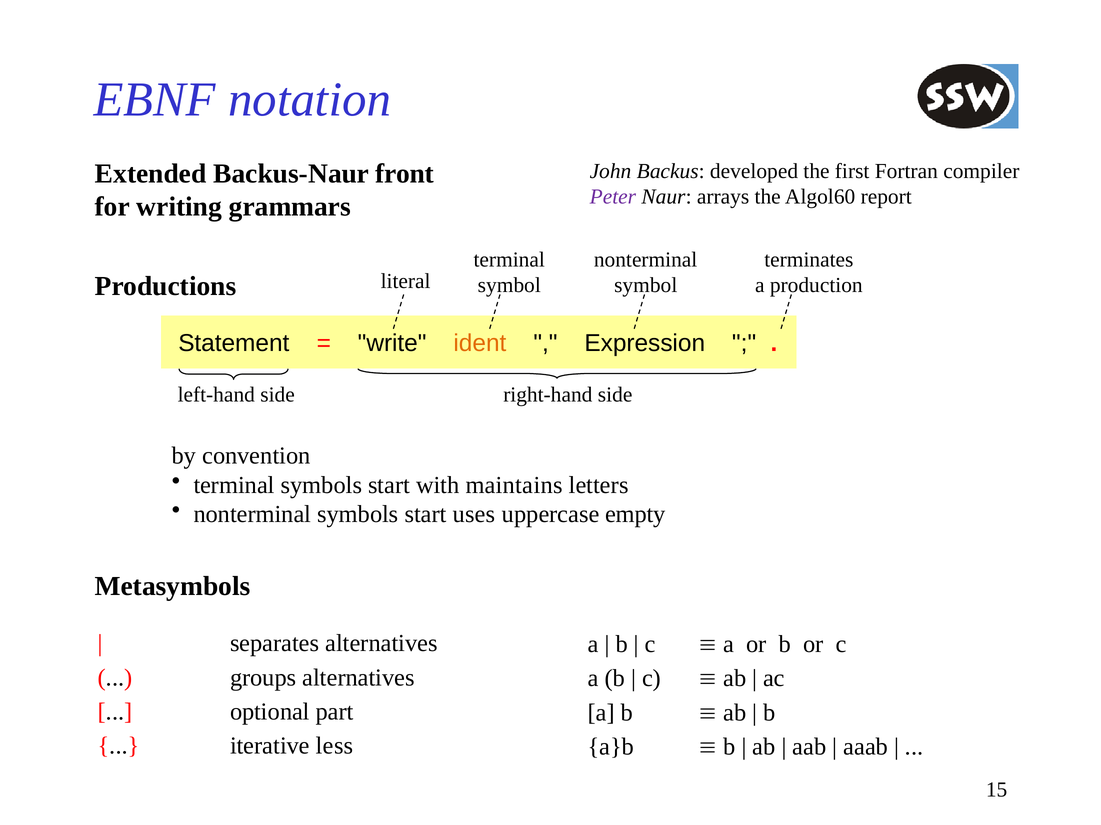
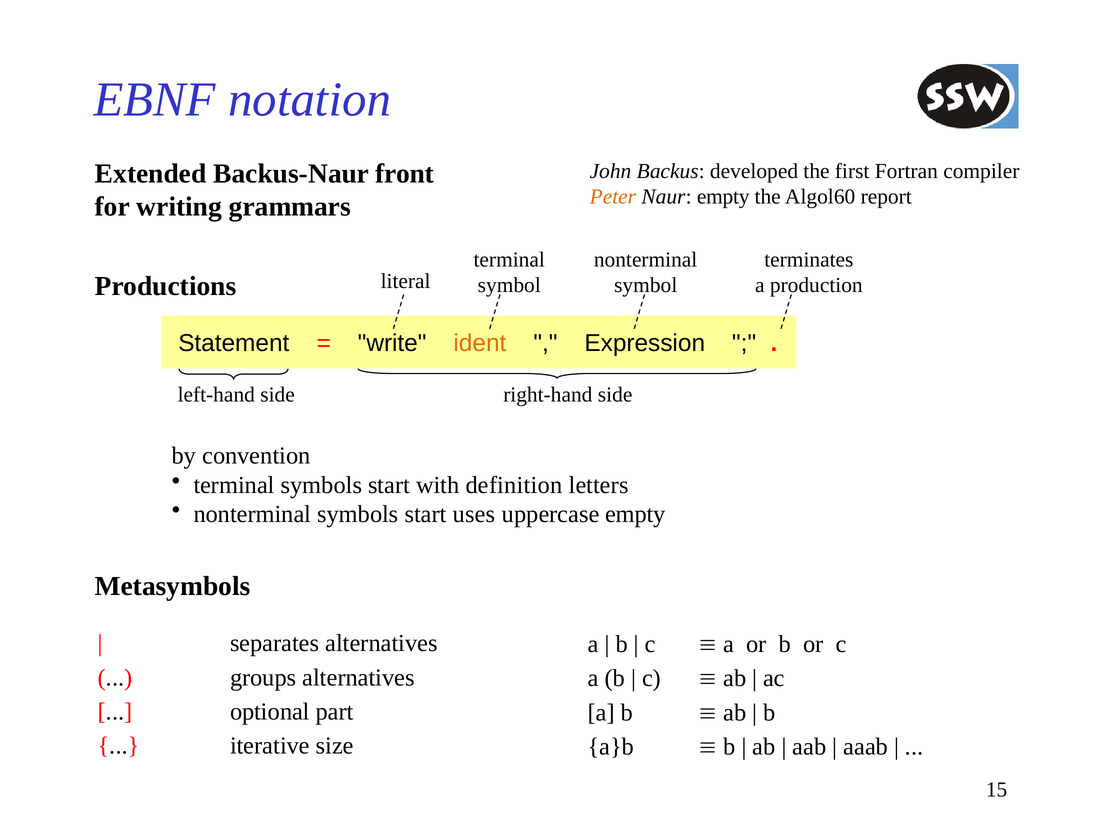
Peter colour: purple -> orange
Naur arrays: arrays -> empty
maintains: maintains -> definition
less: less -> size
